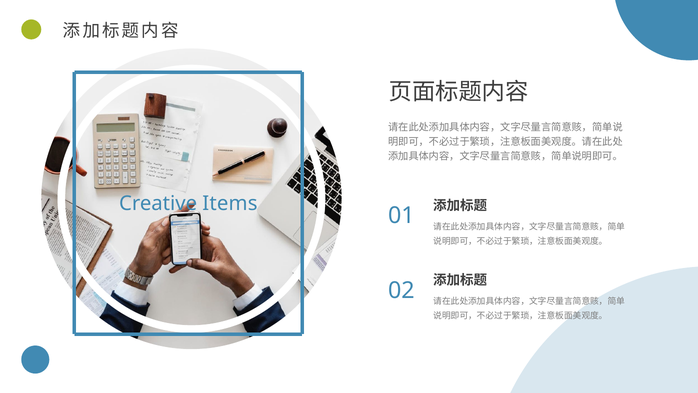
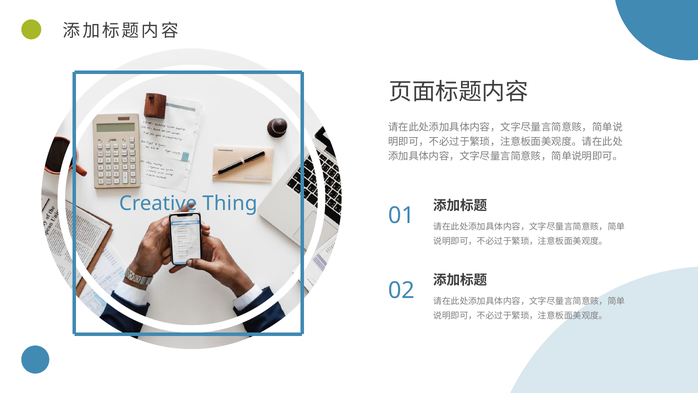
Items: Items -> Thing
